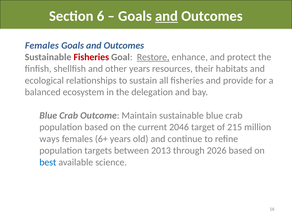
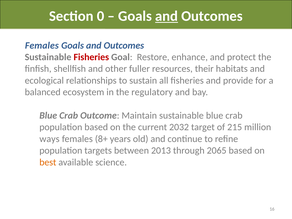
6: 6 -> 0
Restore underline: present -> none
other years: years -> fuller
delegation: delegation -> regulatory
2046: 2046 -> 2032
6+: 6+ -> 8+
2026: 2026 -> 2065
best colour: blue -> orange
